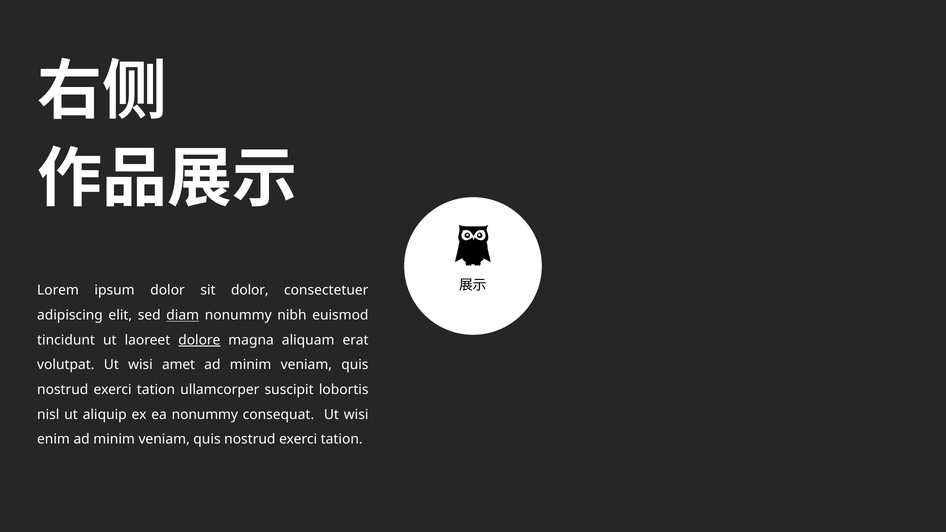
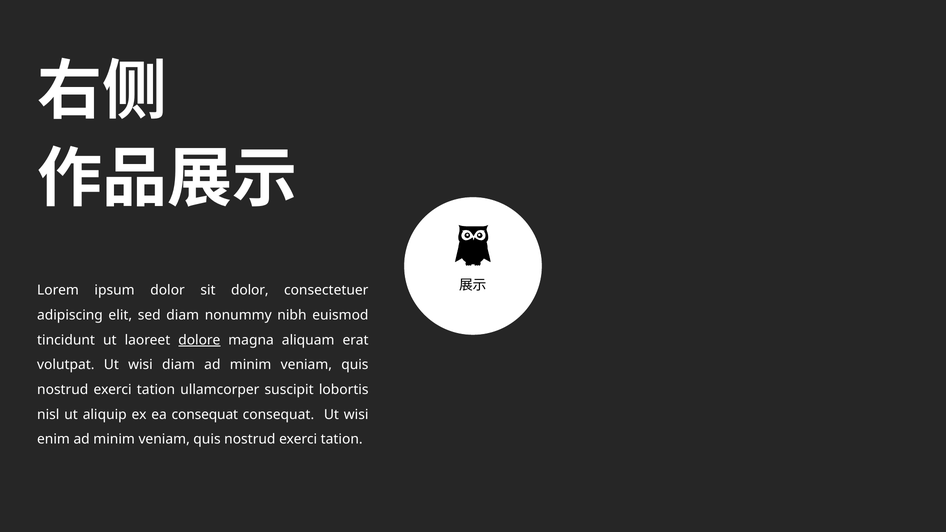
diam at (183, 315) underline: present -> none
wisi amet: amet -> diam
ea nonummy: nonummy -> consequat
